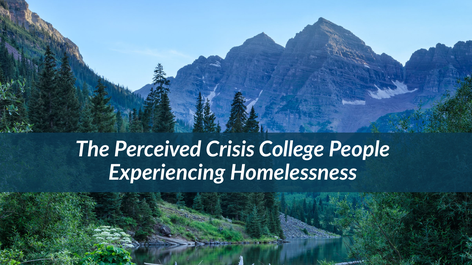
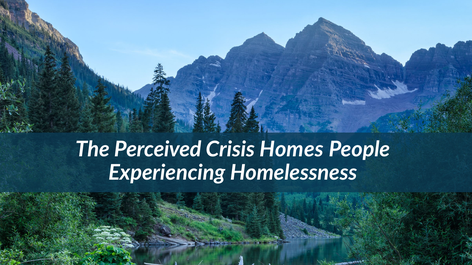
College: College -> Homes
